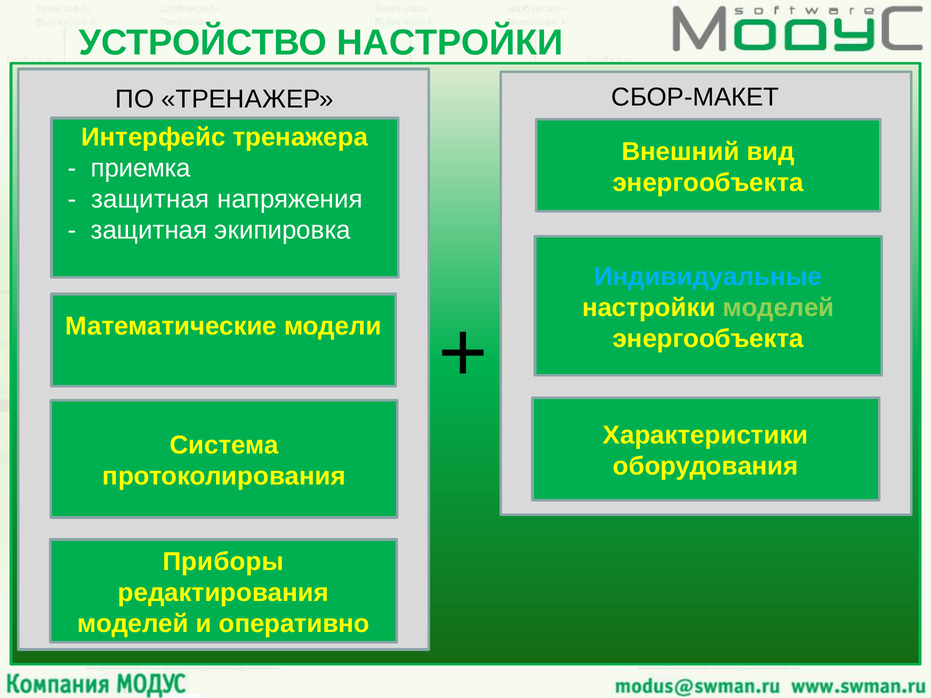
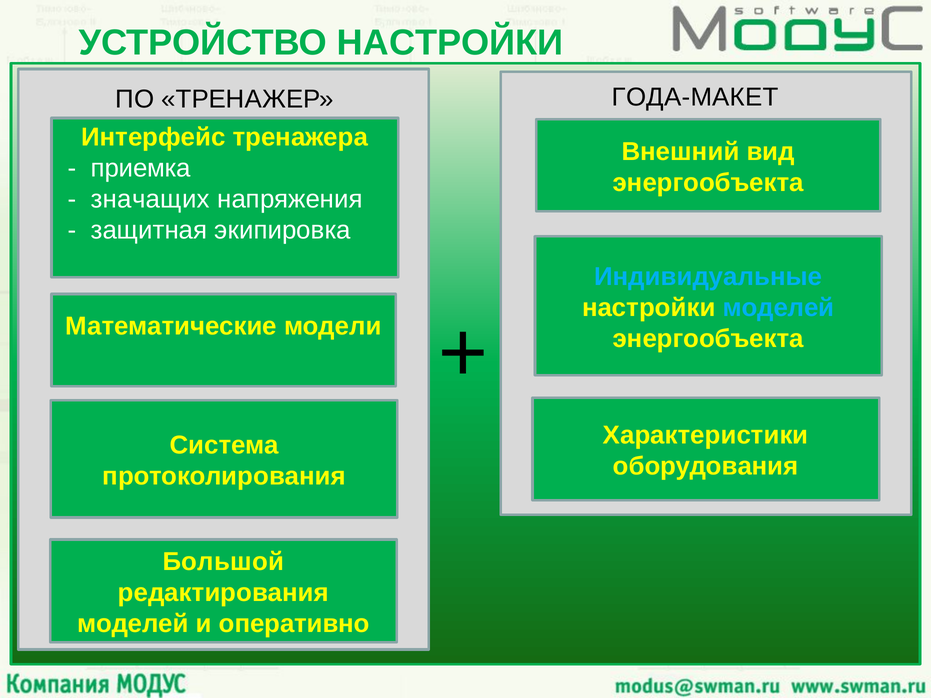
СБОР-МАКЕТ: СБОР-МАКЕТ -> ГОДА-МАКЕТ
защитная at (150, 199): защитная -> значащих
моделей at (779, 308) colour: light green -> light blue
Приборы: Приборы -> Большой
